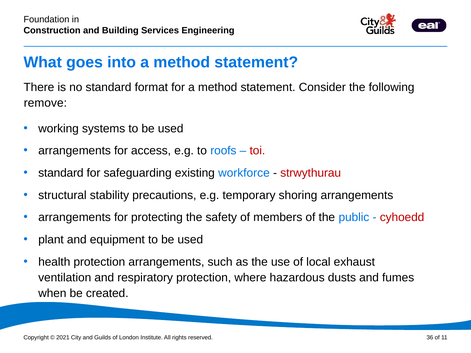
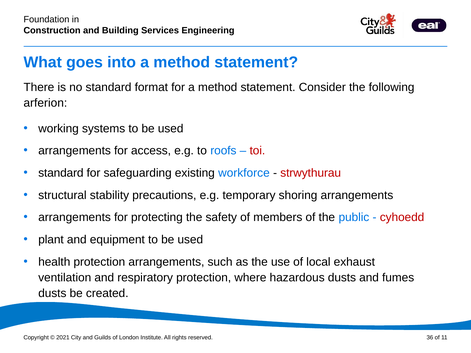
remove: remove -> arferion
when at (52, 293): when -> dusts
